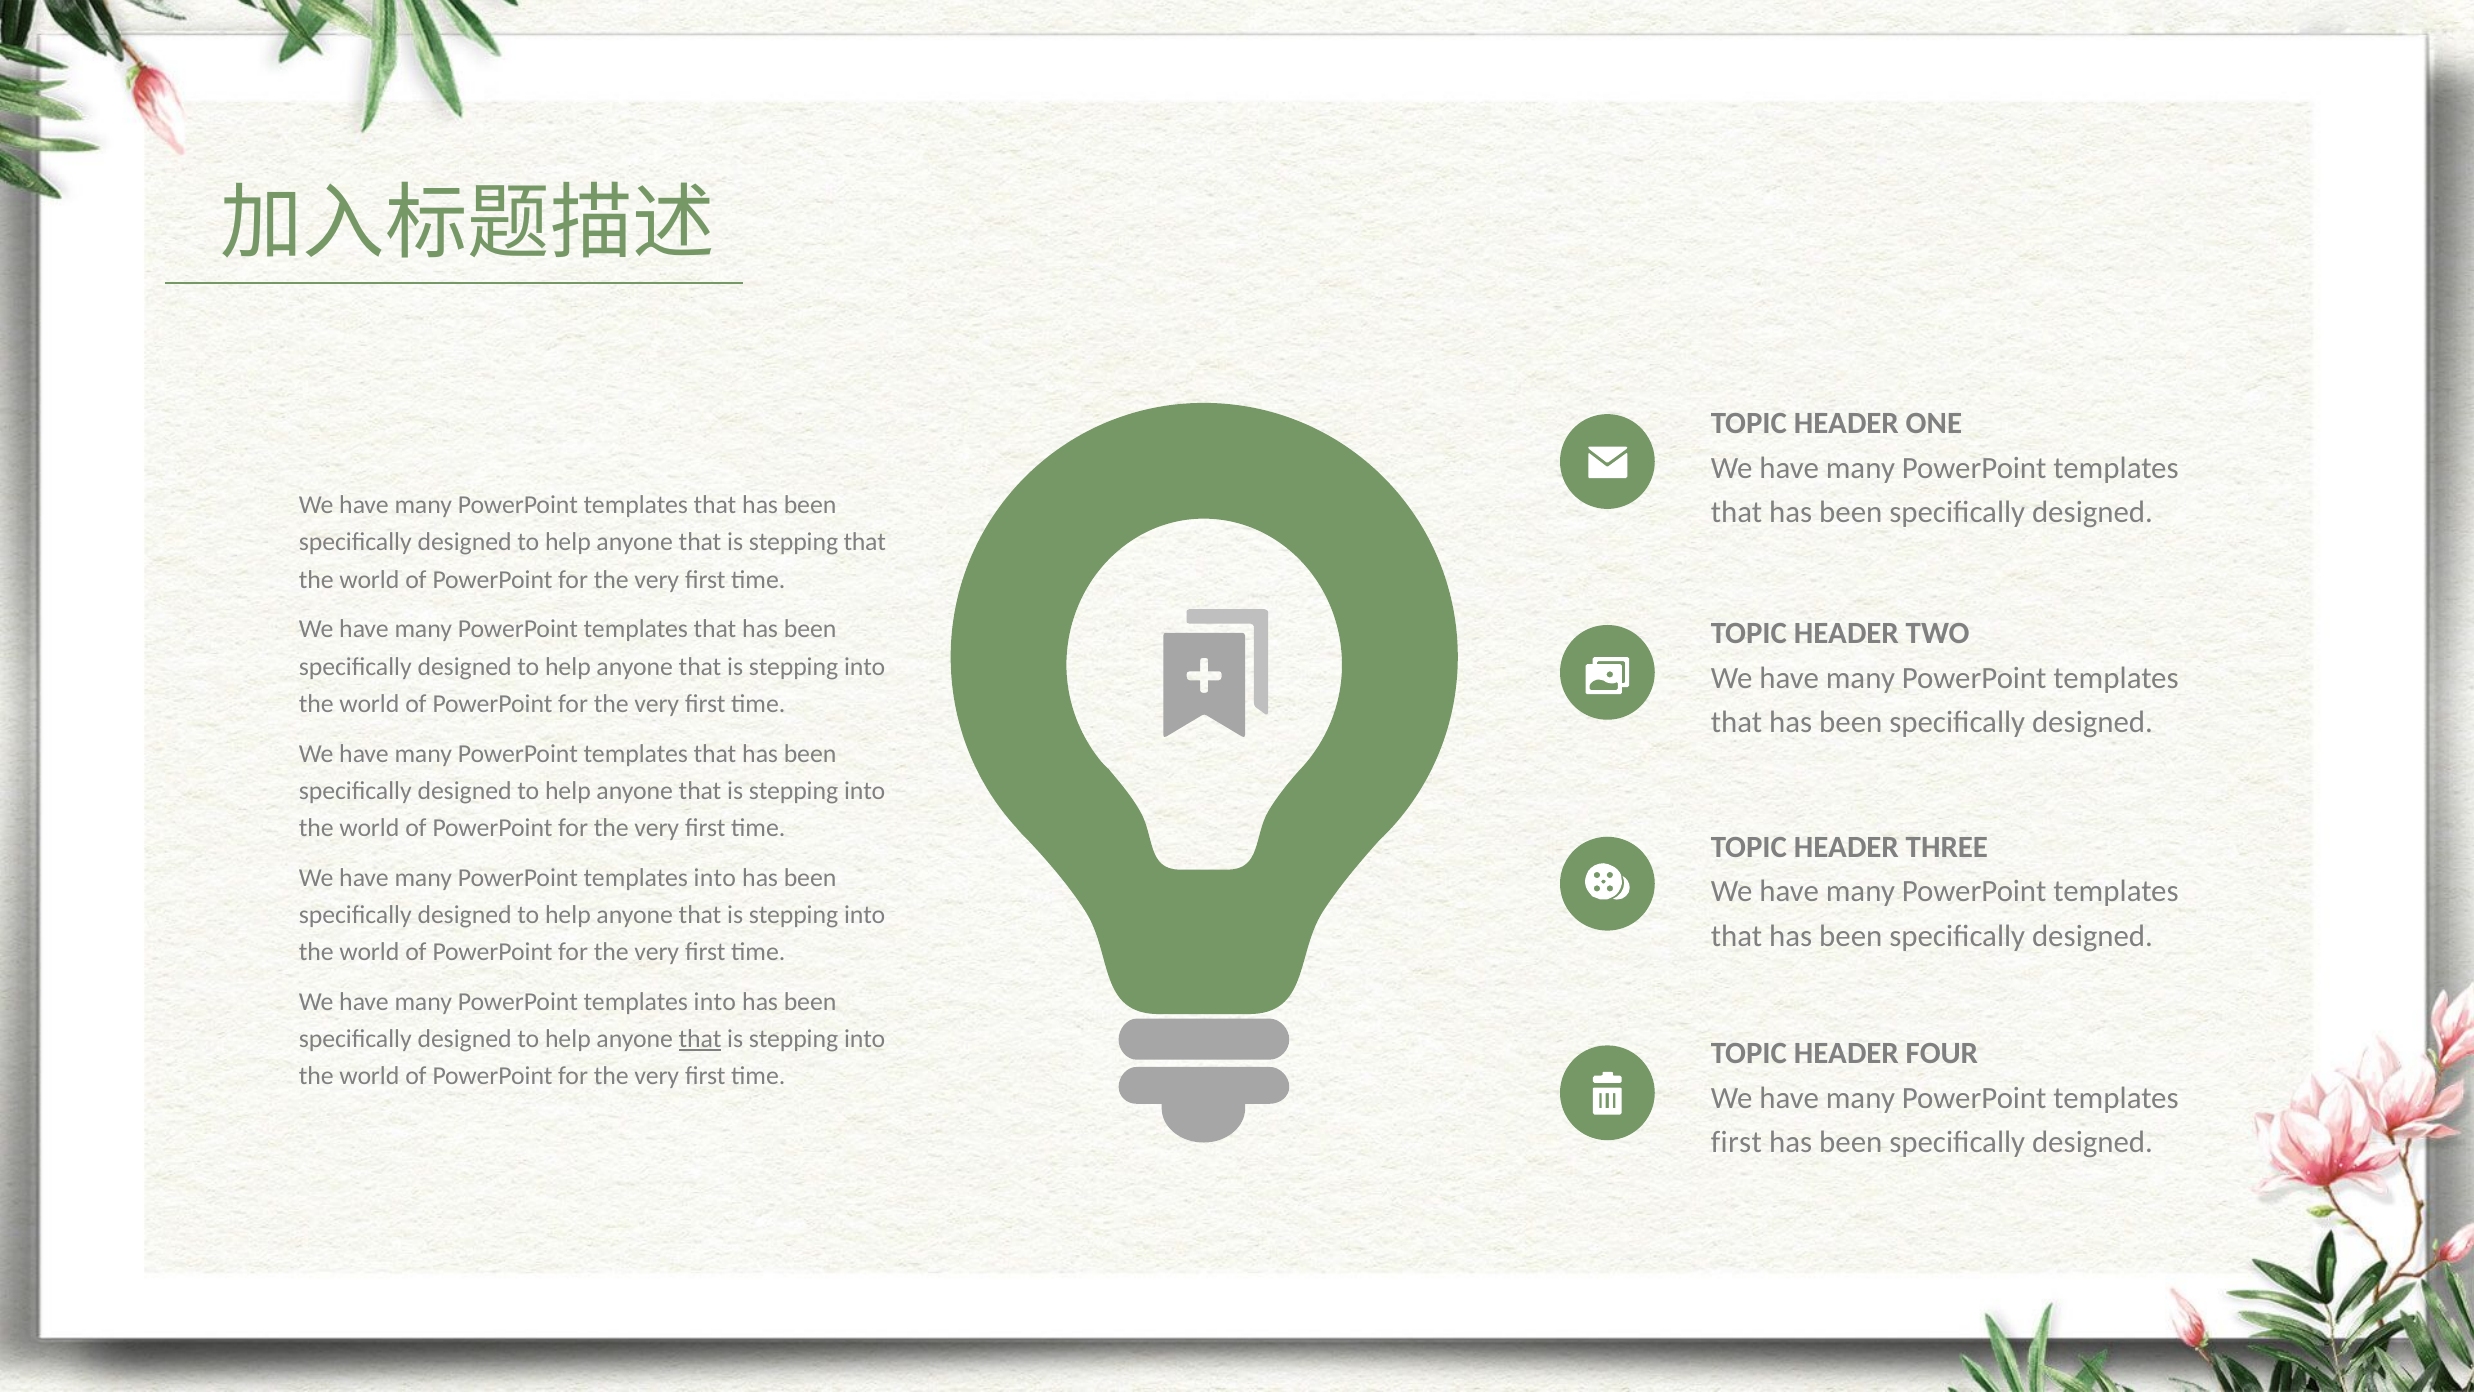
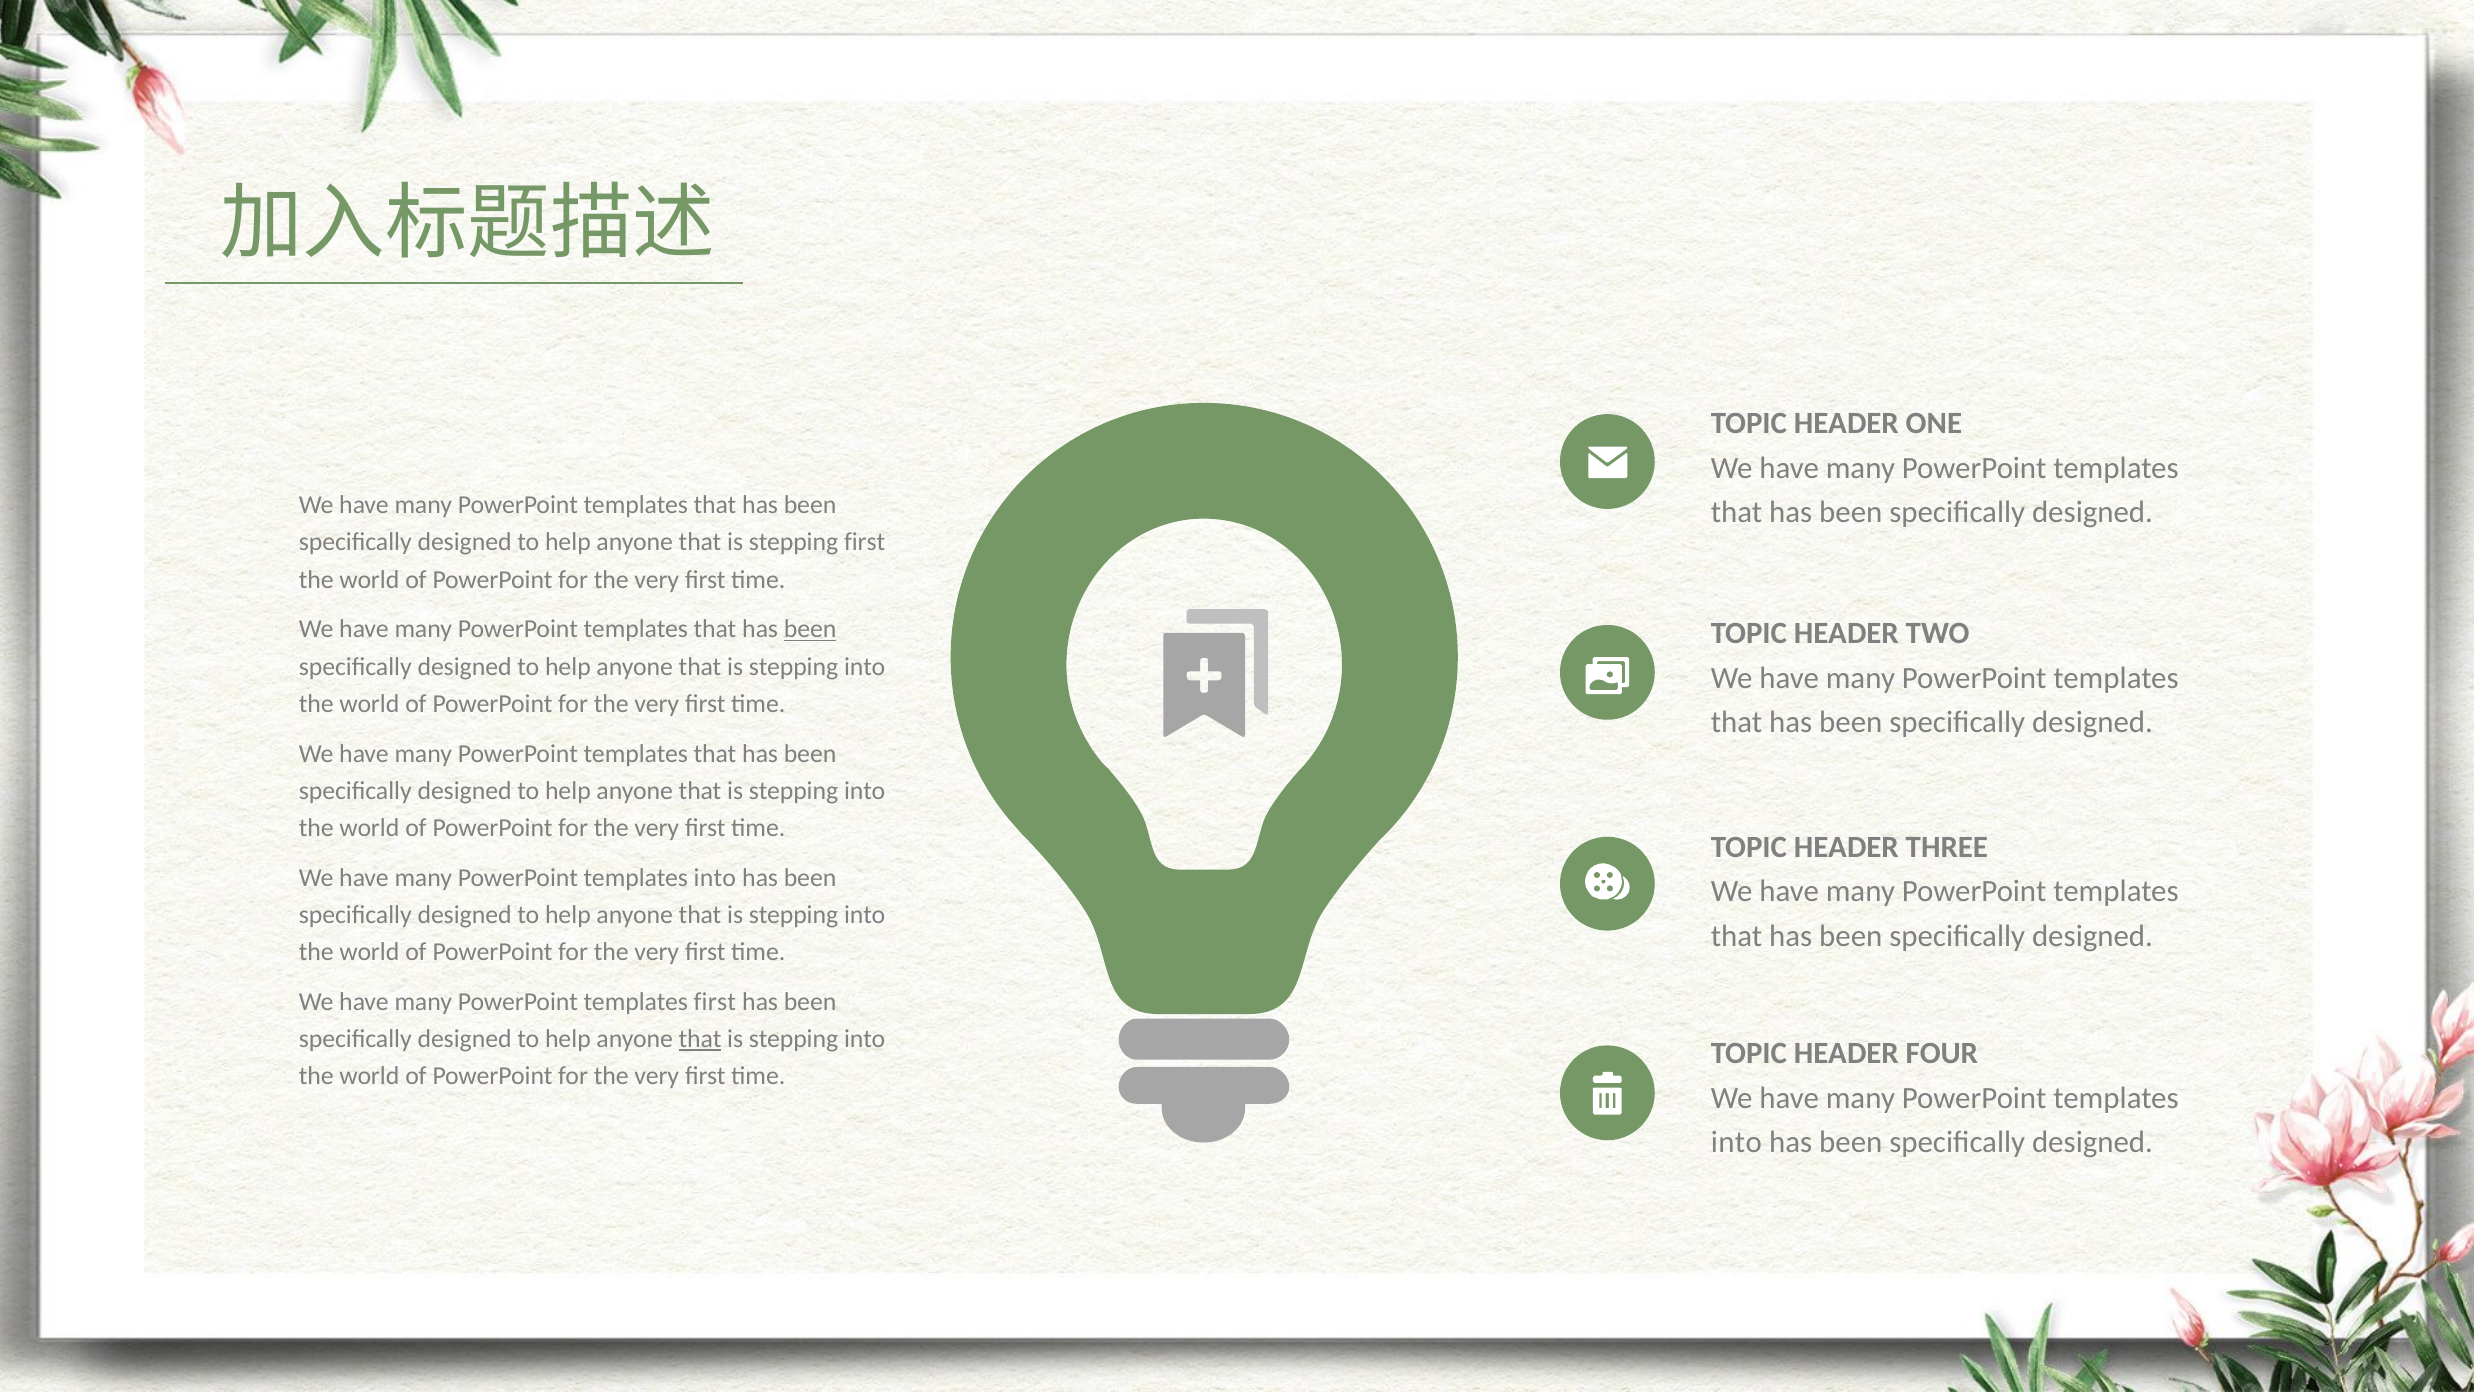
stepping that: that -> first
been at (810, 630) underline: none -> present
into at (715, 1002): into -> first
first at (1736, 1143): first -> into
